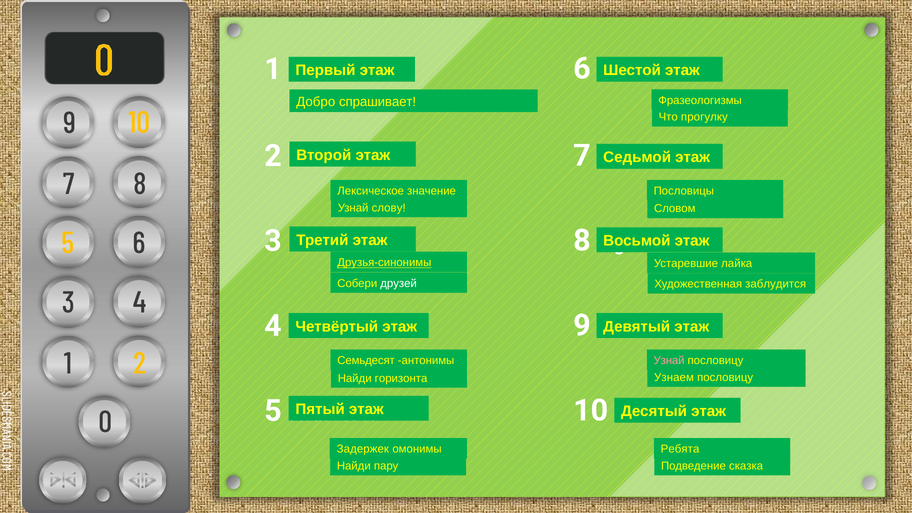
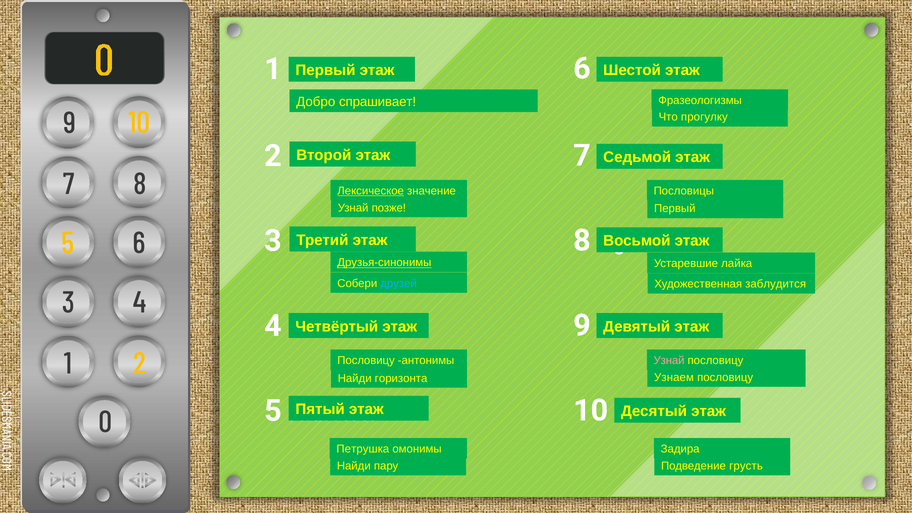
Лексическое underline: none -> present
слову: слову -> позже
Словом at (675, 209): Словом -> Первый
друзей colour: white -> light blue
Семьдесят at (366, 361): Семьдесят -> Пословицу
Задержек: Задержек -> Петрушка
Ребята: Ребята -> Задира
сказка: сказка -> грусть
